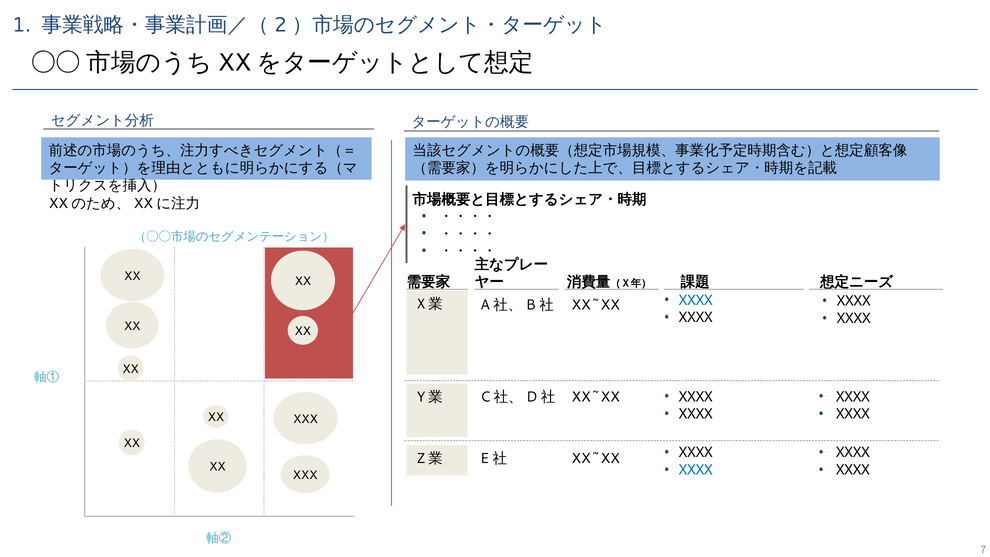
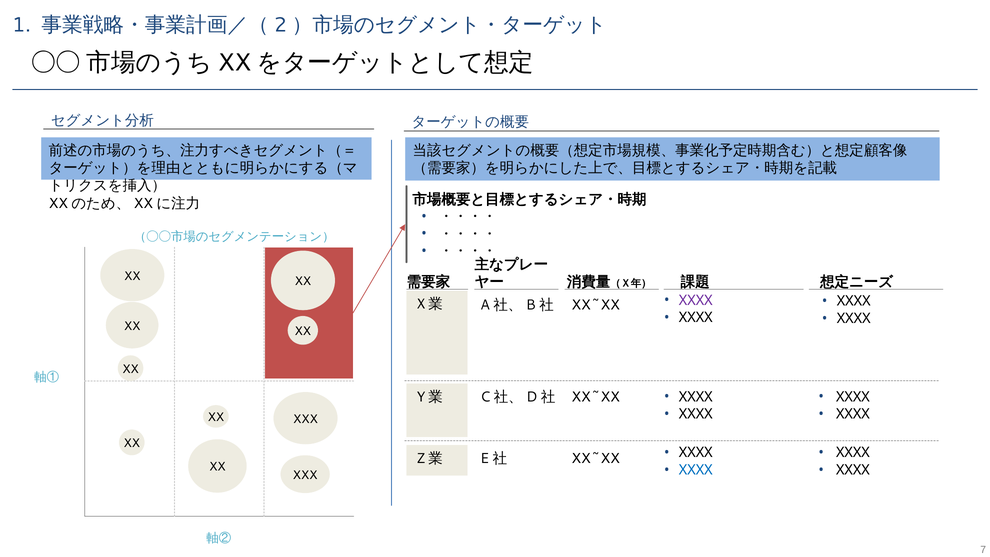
XXXX at (696, 300) colour: blue -> purple
